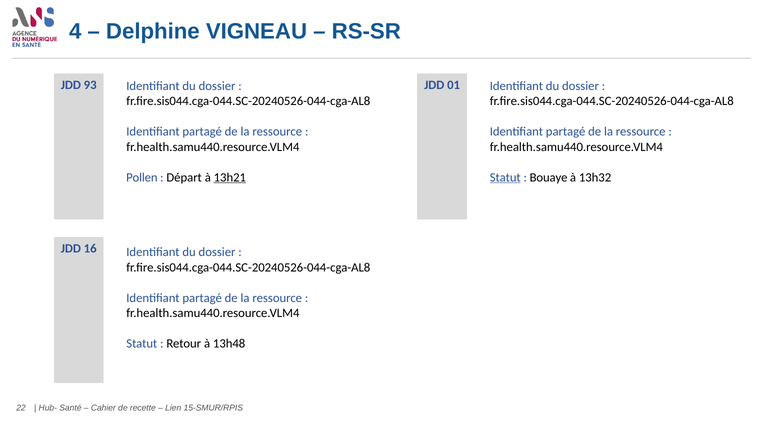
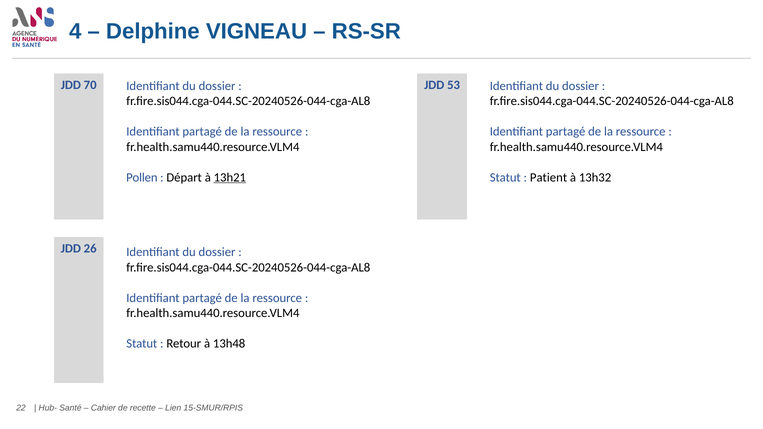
93: 93 -> 70
01: 01 -> 53
Statut at (505, 177) underline: present -> none
Bouaye: Bouaye -> Patient
16: 16 -> 26
